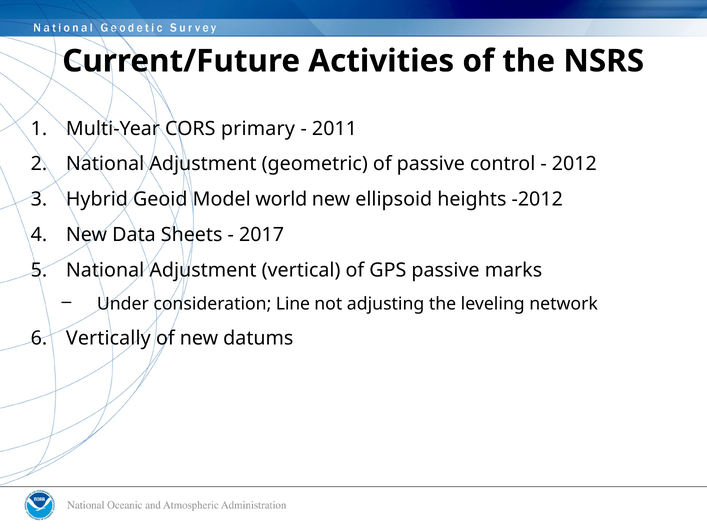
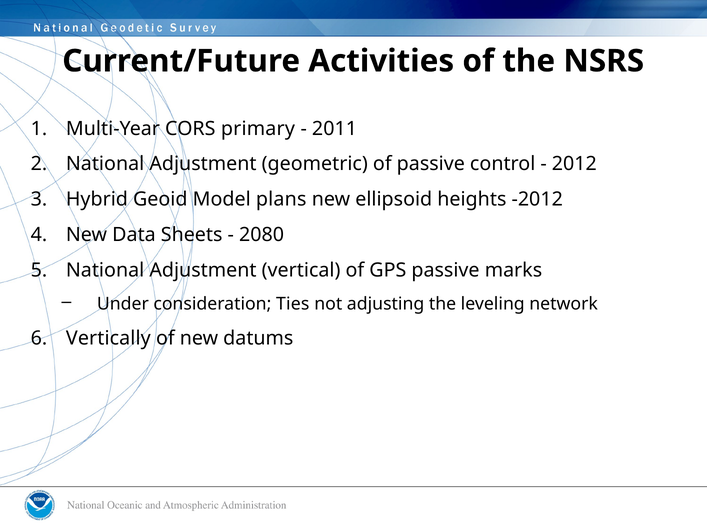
world: world -> plans
2017: 2017 -> 2080
Line: Line -> Ties
